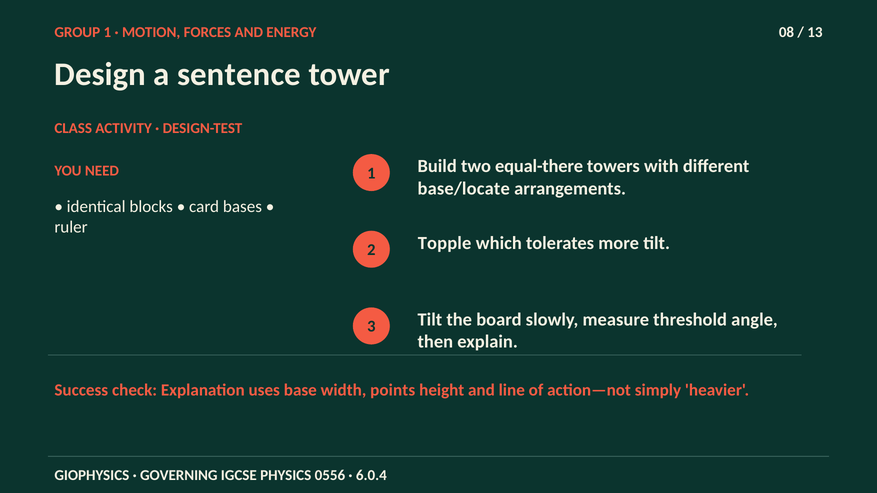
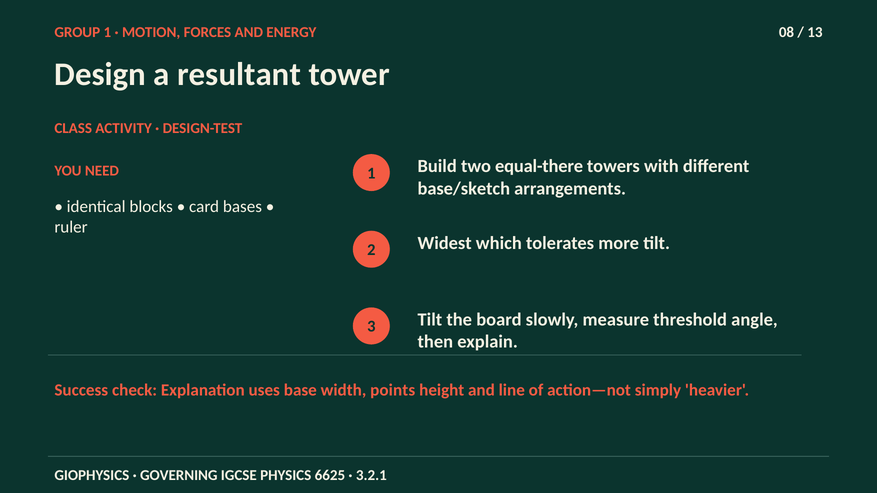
sentence: sentence -> resultant
base/locate: base/locate -> base/sketch
Topple: Topple -> Widest
0556: 0556 -> 6625
6.0.4: 6.0.4 -> 3.2.1
